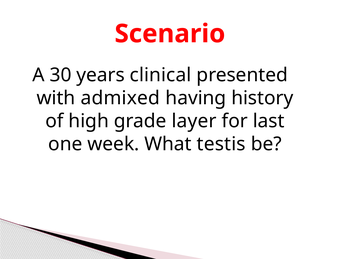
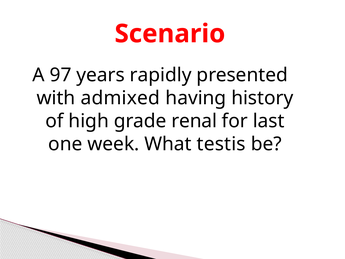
30: 30 -> 97
clinical: clinical -> rapidly
layer: layer -> renal
